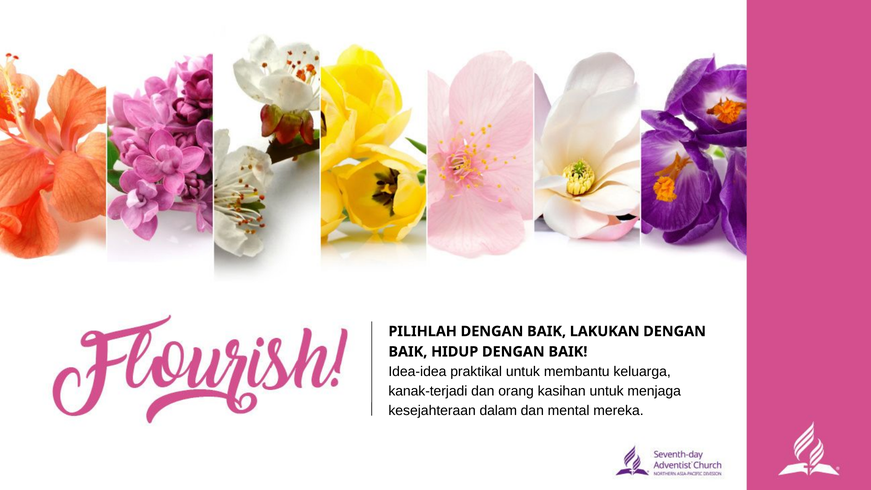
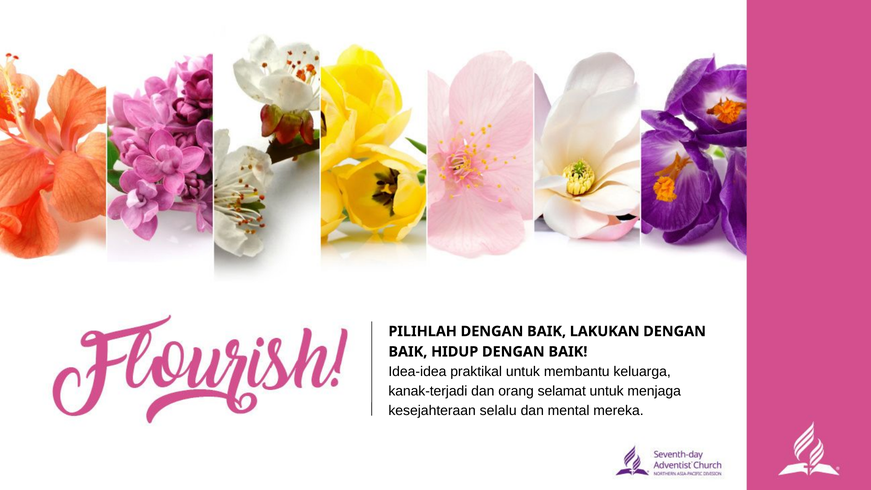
kasihan: kasihan -> selamat
dalam: dalam -> selalu
